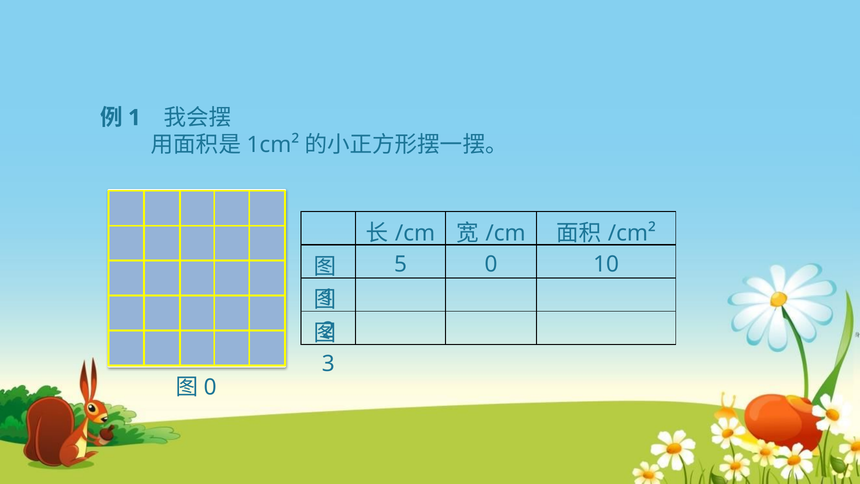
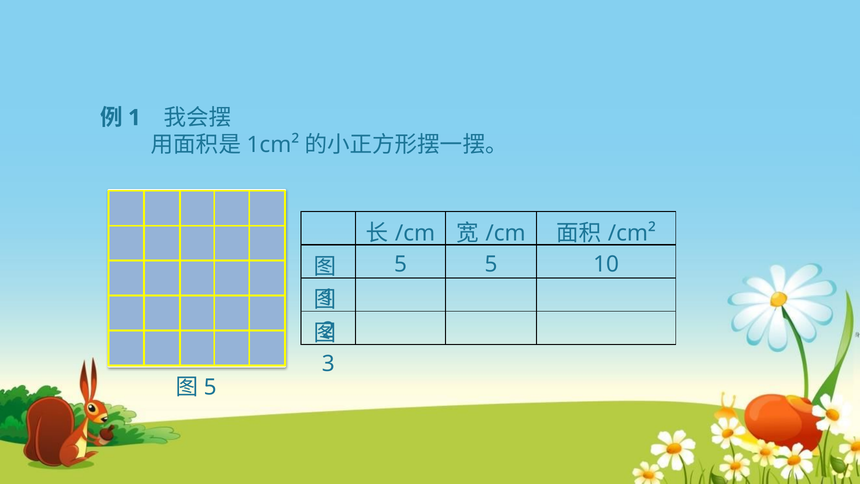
5 0: 0 -> 5
0 at (210, 387): 0 -> 5
